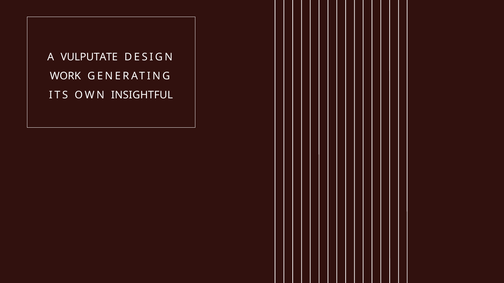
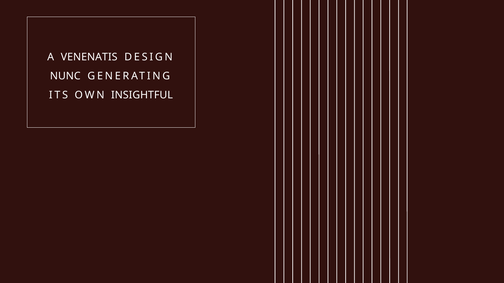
VULPUTATE: VULPUTATE -> VENENATIS
WORK: WORK -> NUNC
